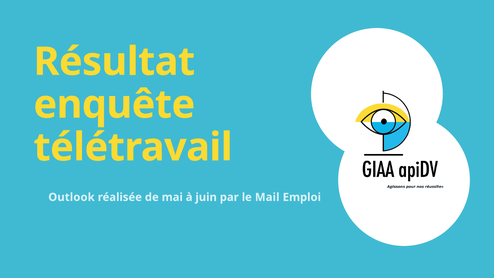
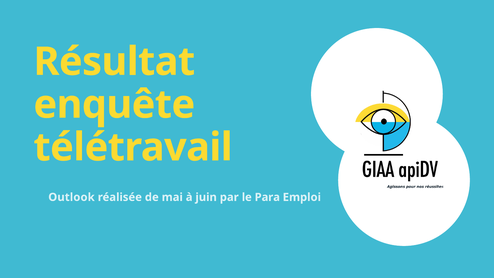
Mail: Mail -> Para
